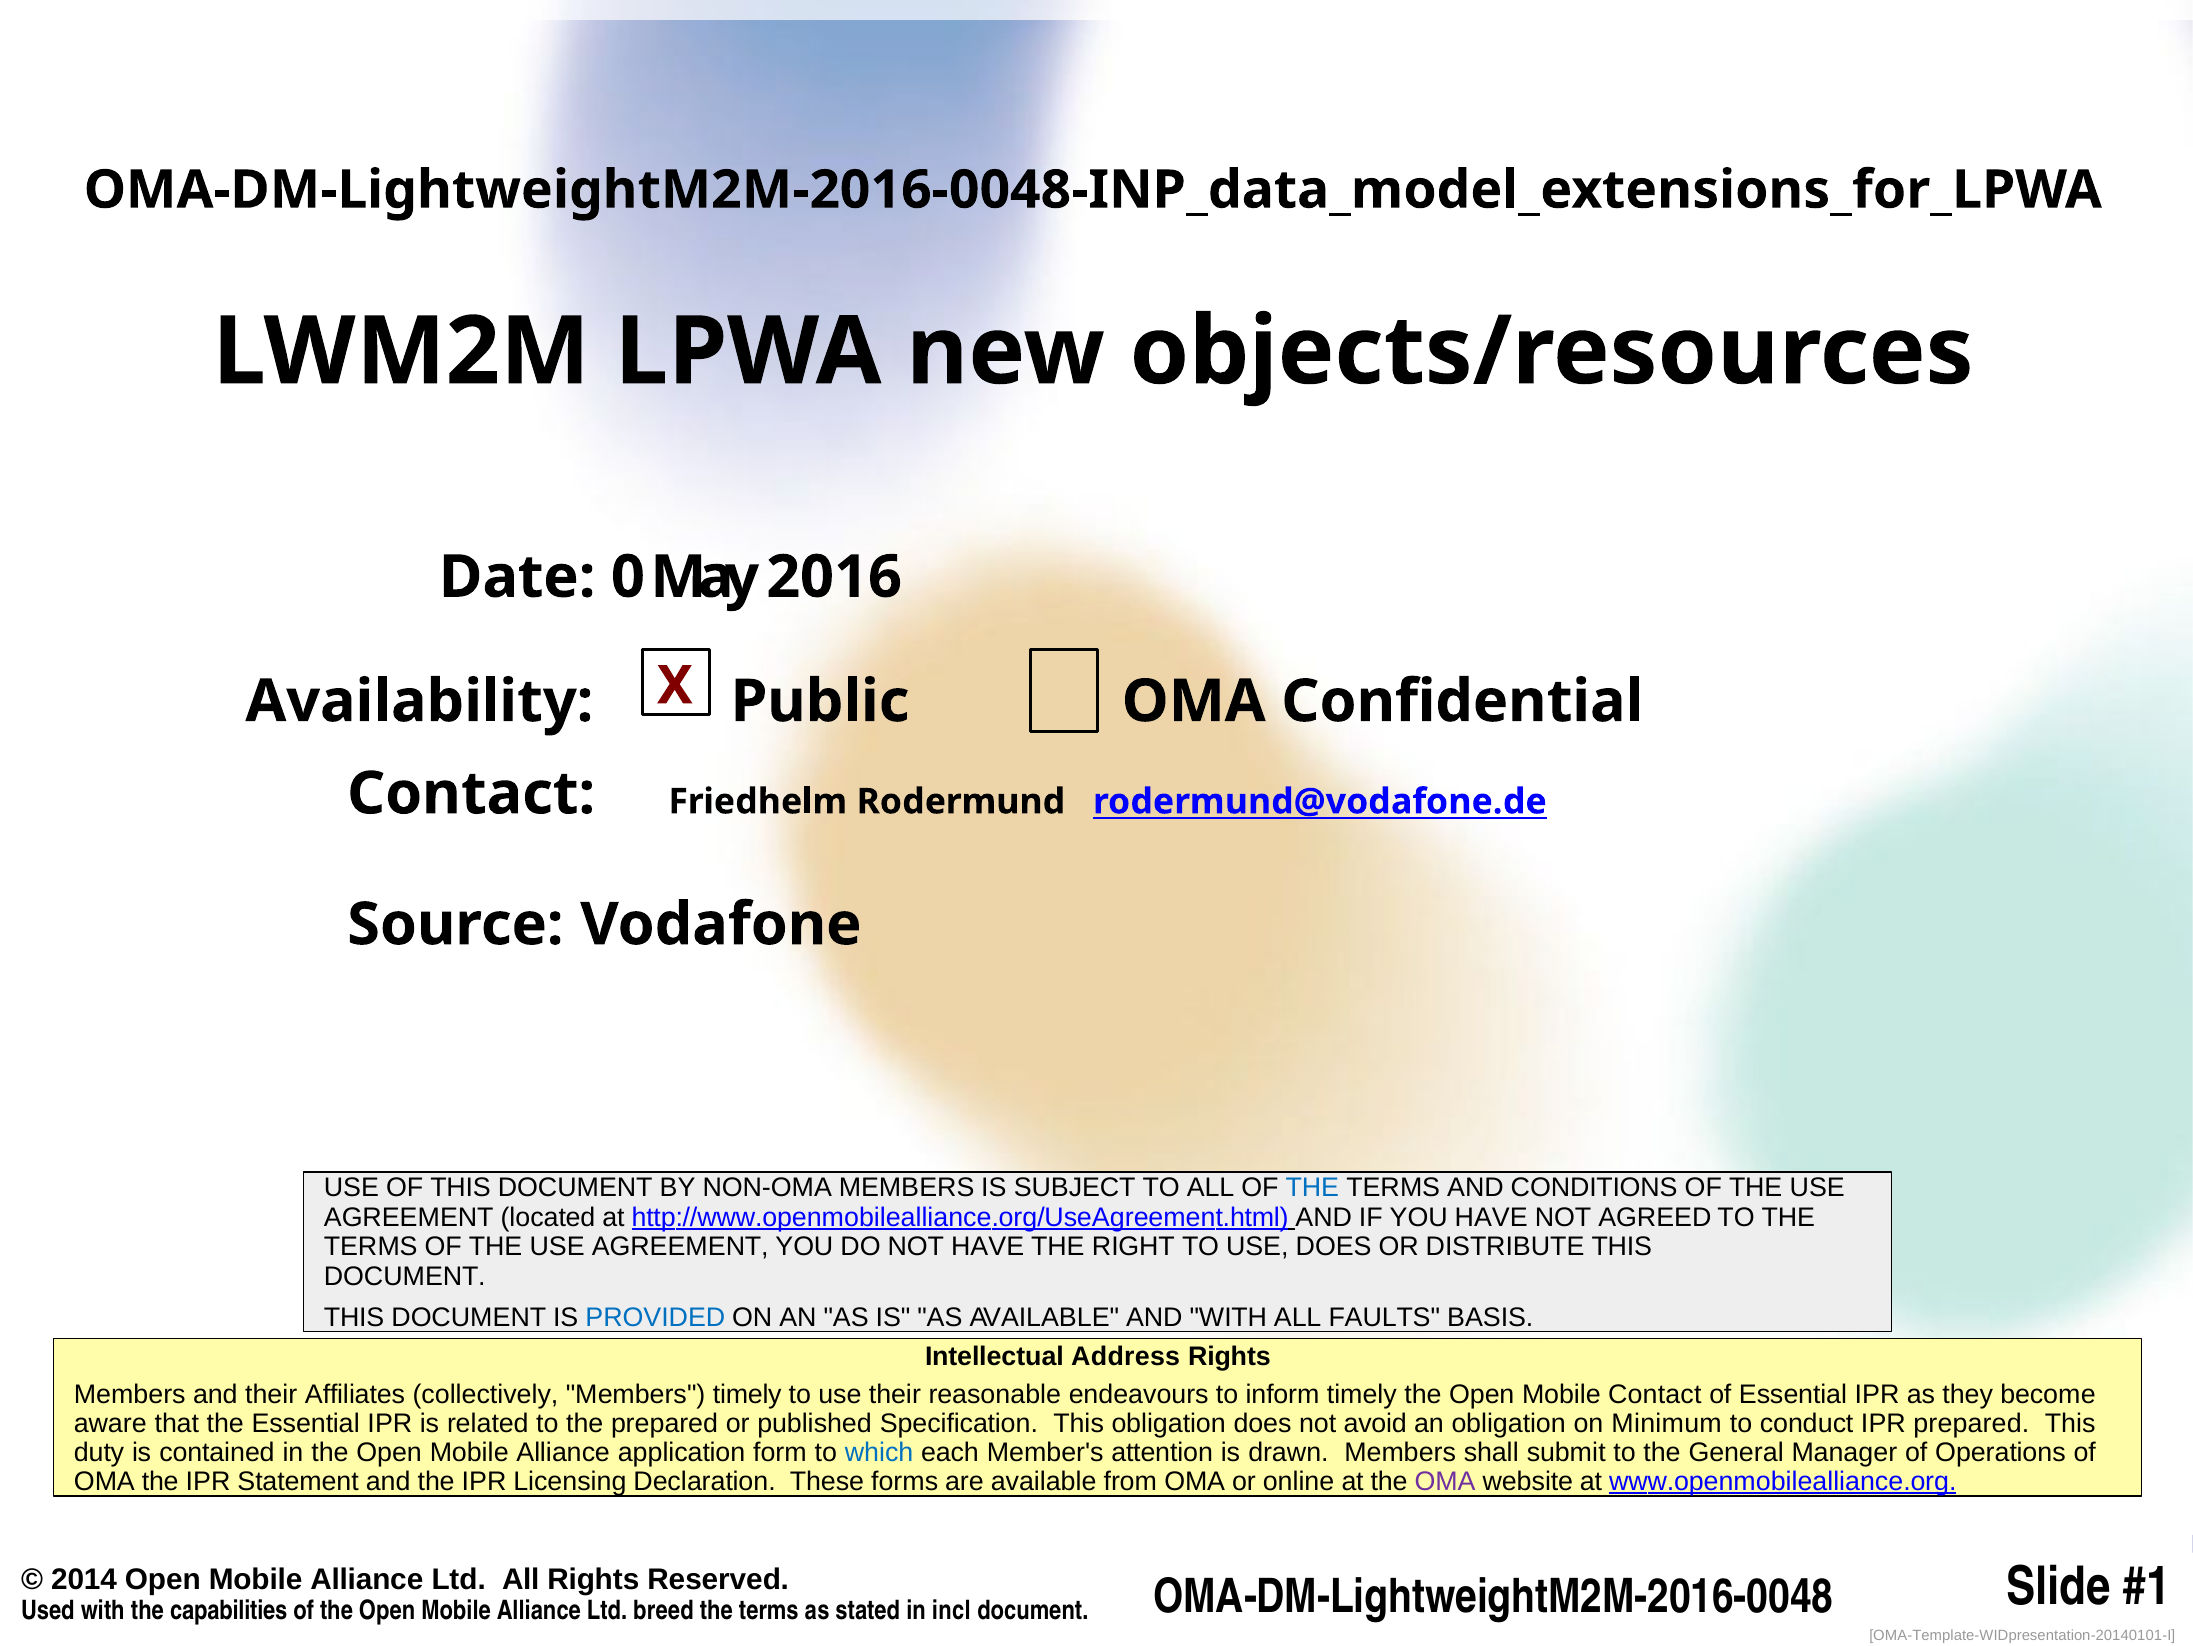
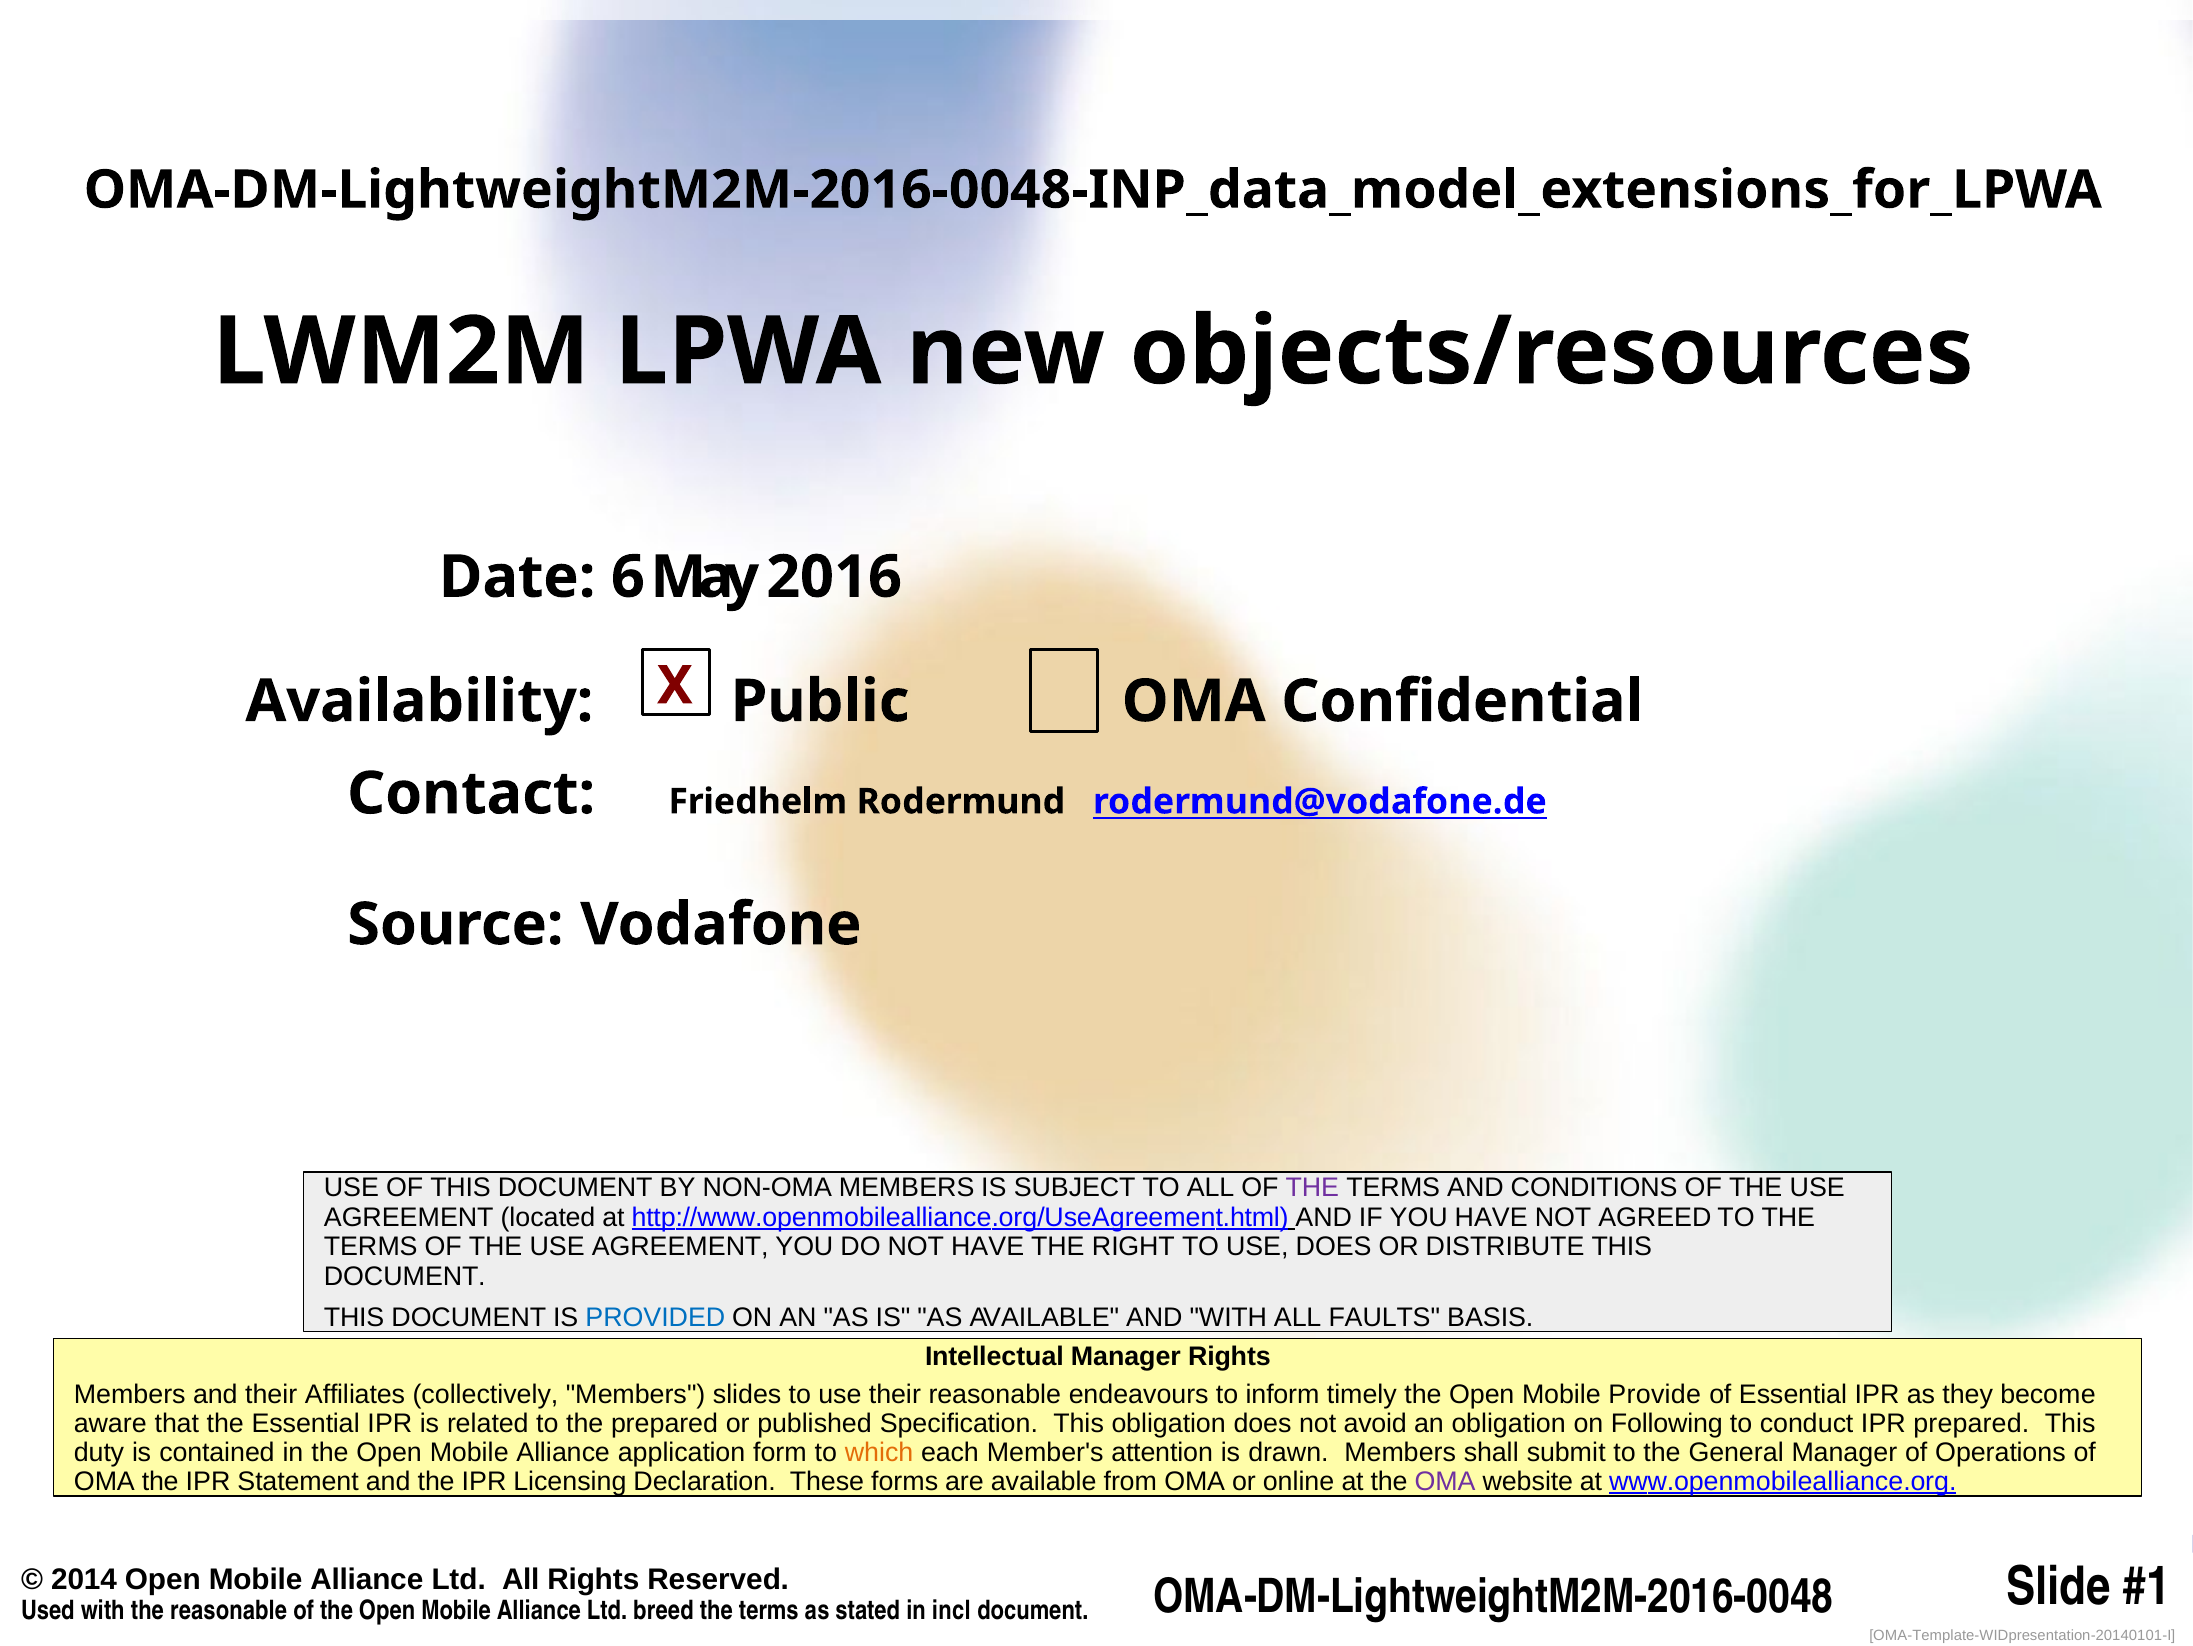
0: 0 -> 6
THE at (1312, 1187) colour: blue -> purple
Intellectual Address: Address -> Manager
Members timely: timely -> slides
Mobile Contact: Contact -> Provide
Minimum: Minimum -> Following
which colour: blue -> orange
the capabilities: capabilities -> reasonable
